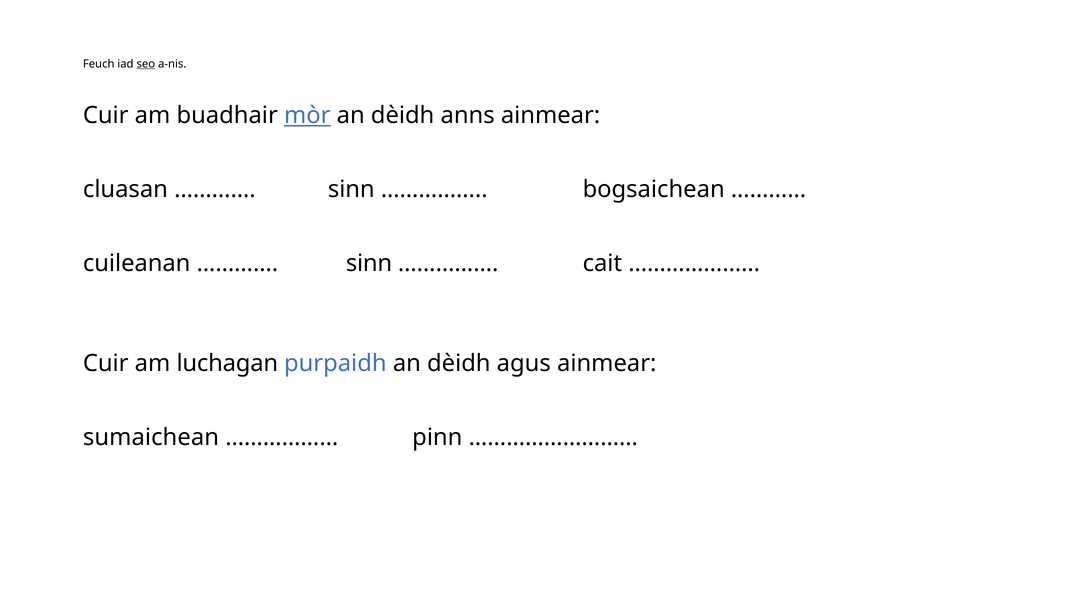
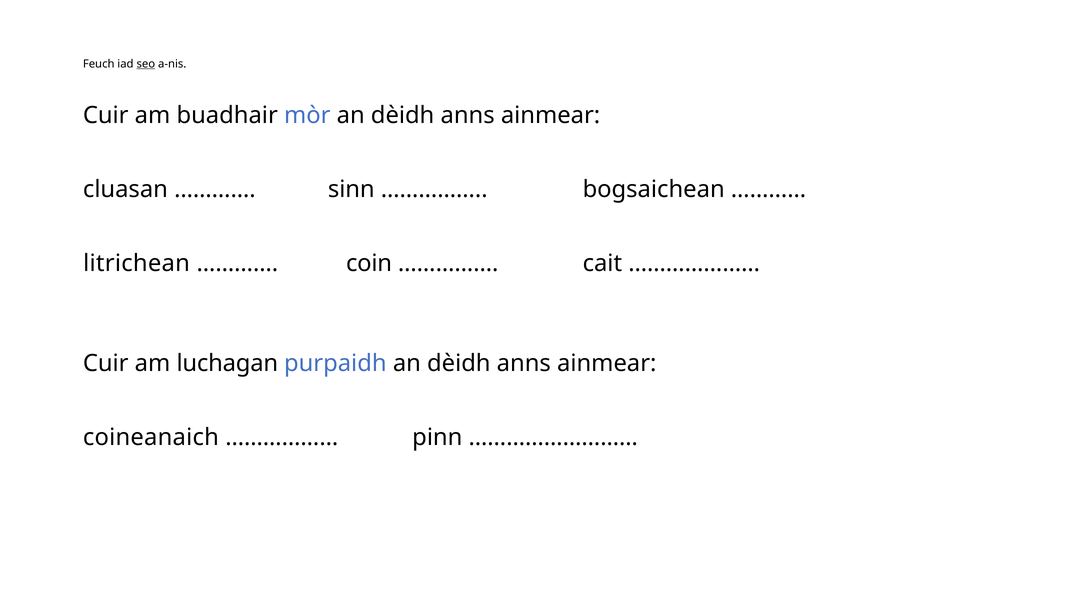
mòr underline: present -> none
cuileanan: cuileanan -> litrichean
sinn at (369, 264): sinn -> coin
purpaidh an dèidh agus: agus -> anns
sumaichean: sumaichean -> coineanaich
